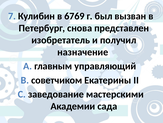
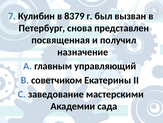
6769: 6769 -> 8379
изобретатель: изобретатель -> посвященная
